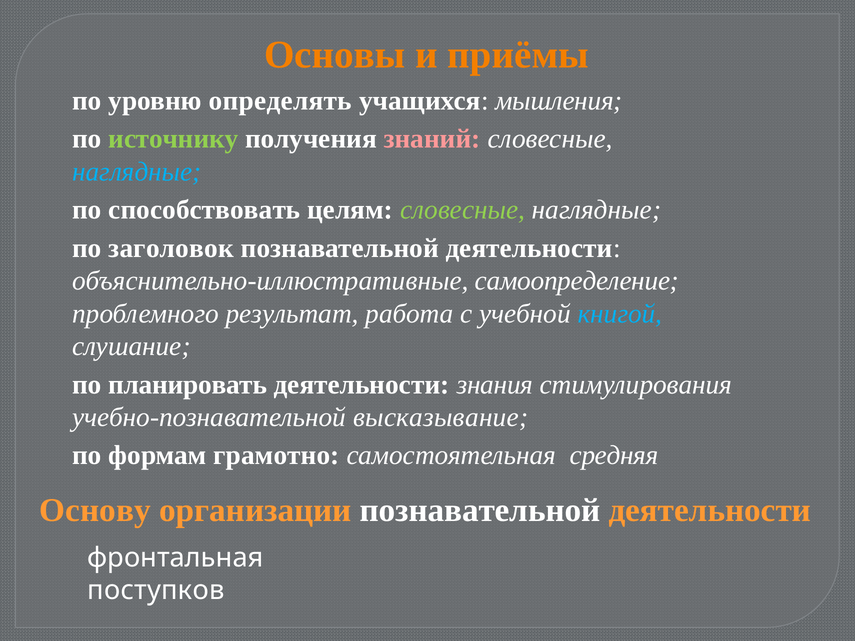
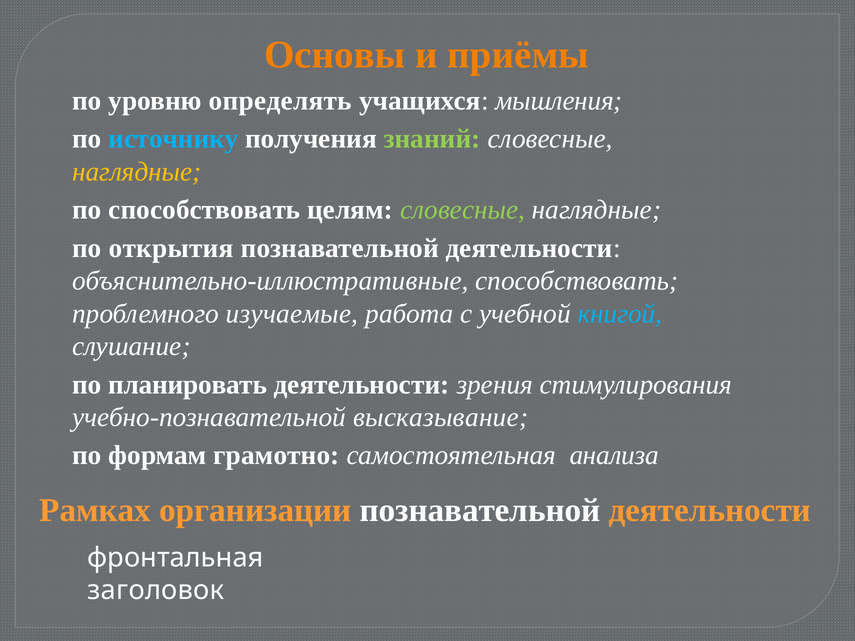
источнику colour: light green -> light blue
знаний colour: pink -> light green
наглядные at (137, 172) colour: light blue -> yellow
заголовок: заголовок -> открытия
объяснительно-иллюстративные самоопределение: самоопределение -> способствовать
результат: результат -> изучаемые
знания: знания -> зрения
средняя: средняя -> анализа
Основу: Основу -> Рамках
поступков: поступков -> заголовок
